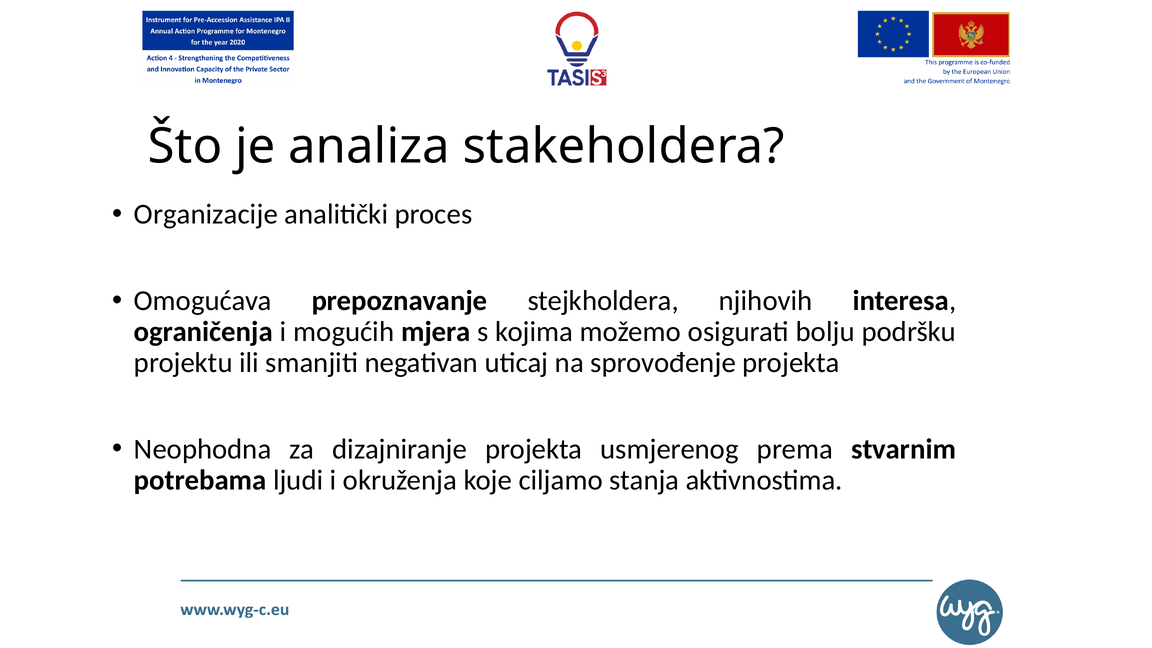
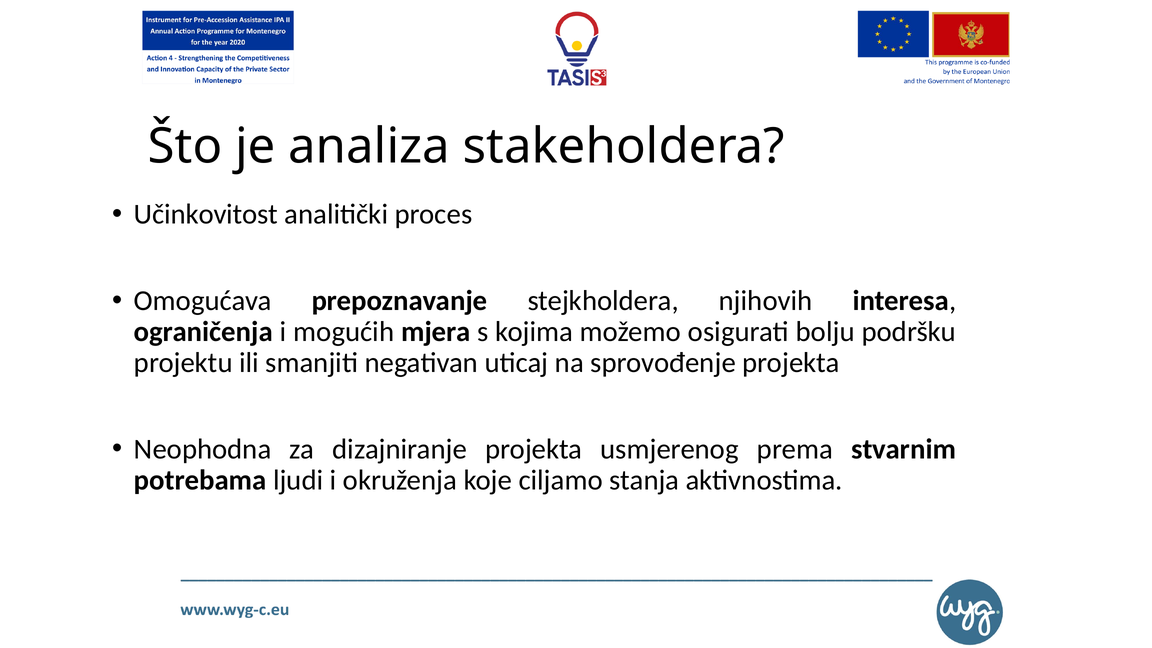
Organizacije: Organizacije -> Učinkovitost
